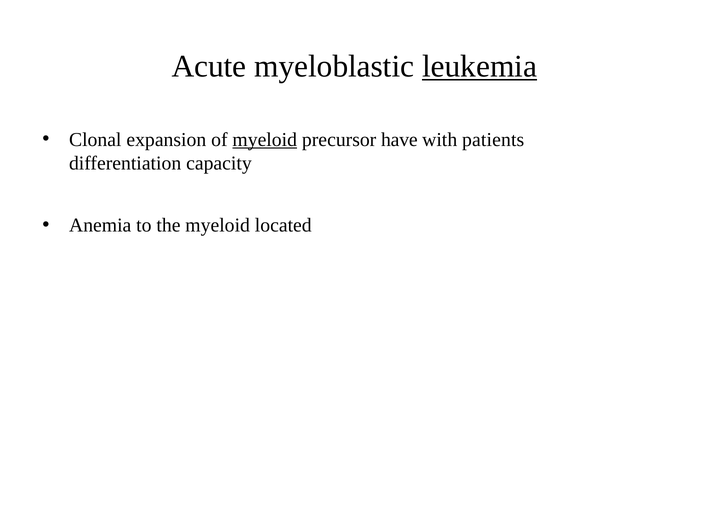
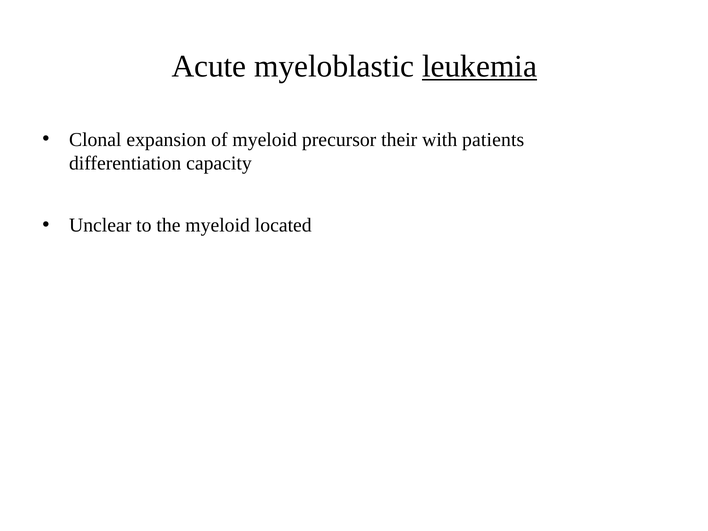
myeloid at (265, 140) underline: present -> none
have: have -> their
Anemia: Anemia -> Unclear
